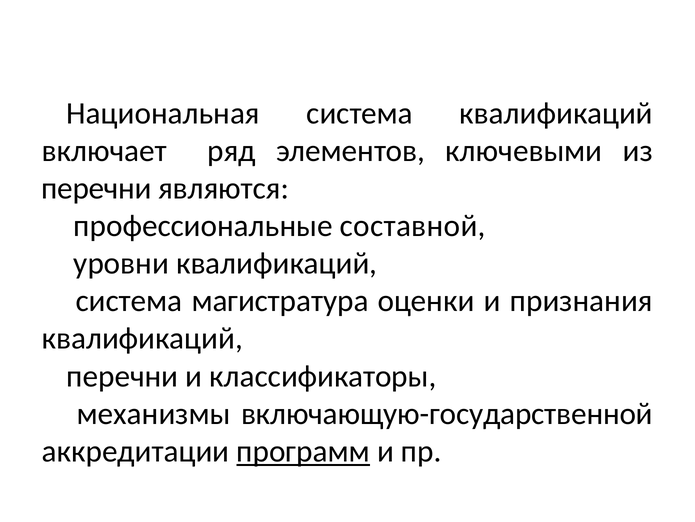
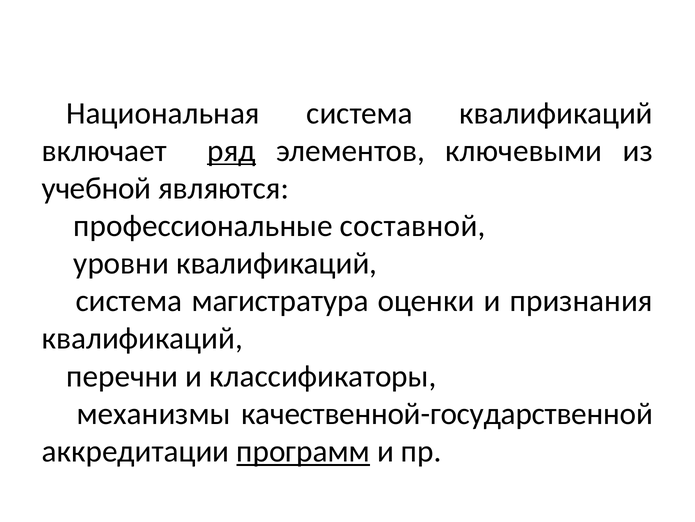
ряд underline: none -> present
перечни at (97, 188): перечни -> учебной
включающую-государственной: включающую-государственной -> качественной-государственной
